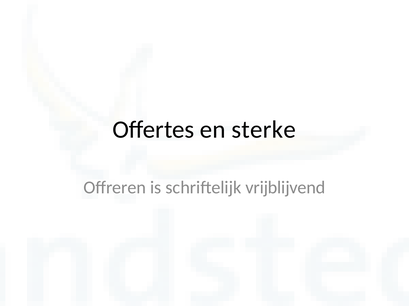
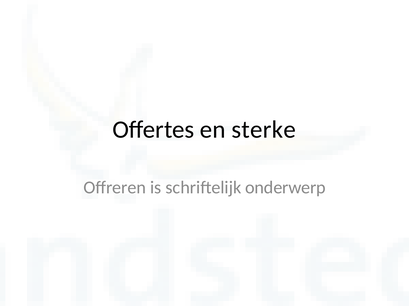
vrijblijvend: vrijblijvend -> onderwerp
